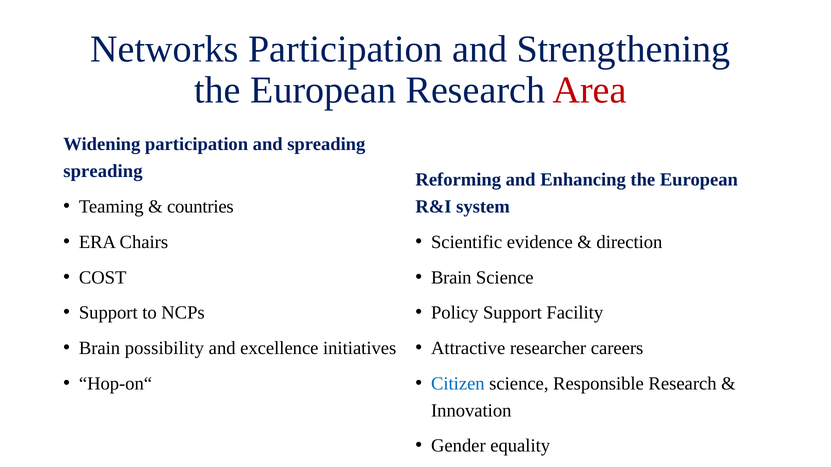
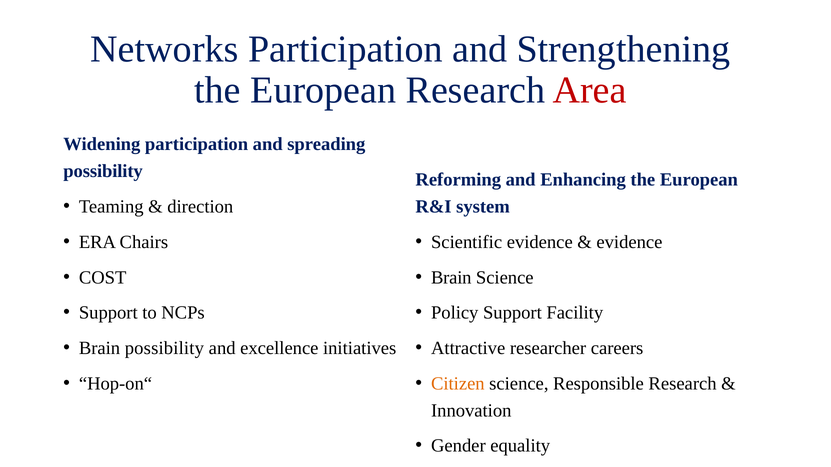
spreading at (103, 171): spreading -> possibility
countries: countries -> direction
direction at (629, 242): direction -> evidence
Citizen colour: blue -> orange
